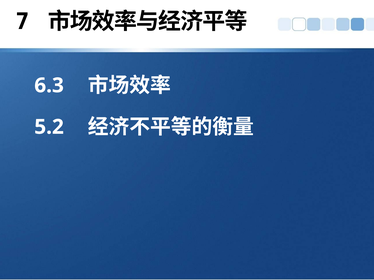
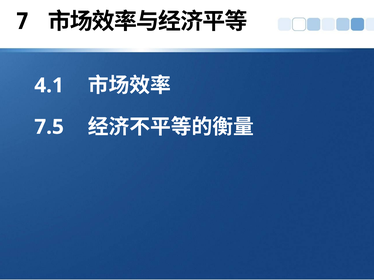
6.3: 6.3 -> 4.1
5.2: 5.2 -> 7.5
